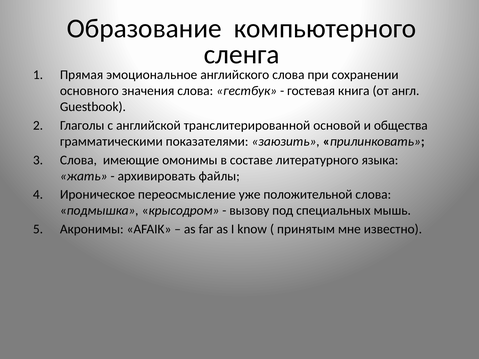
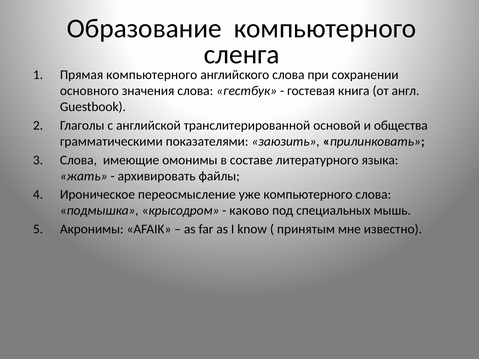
Прямая эмоциональное: эмоциональное -> компьютерного
уже положительной: положительной -> компьютерного
вызову: вызову -> каково
